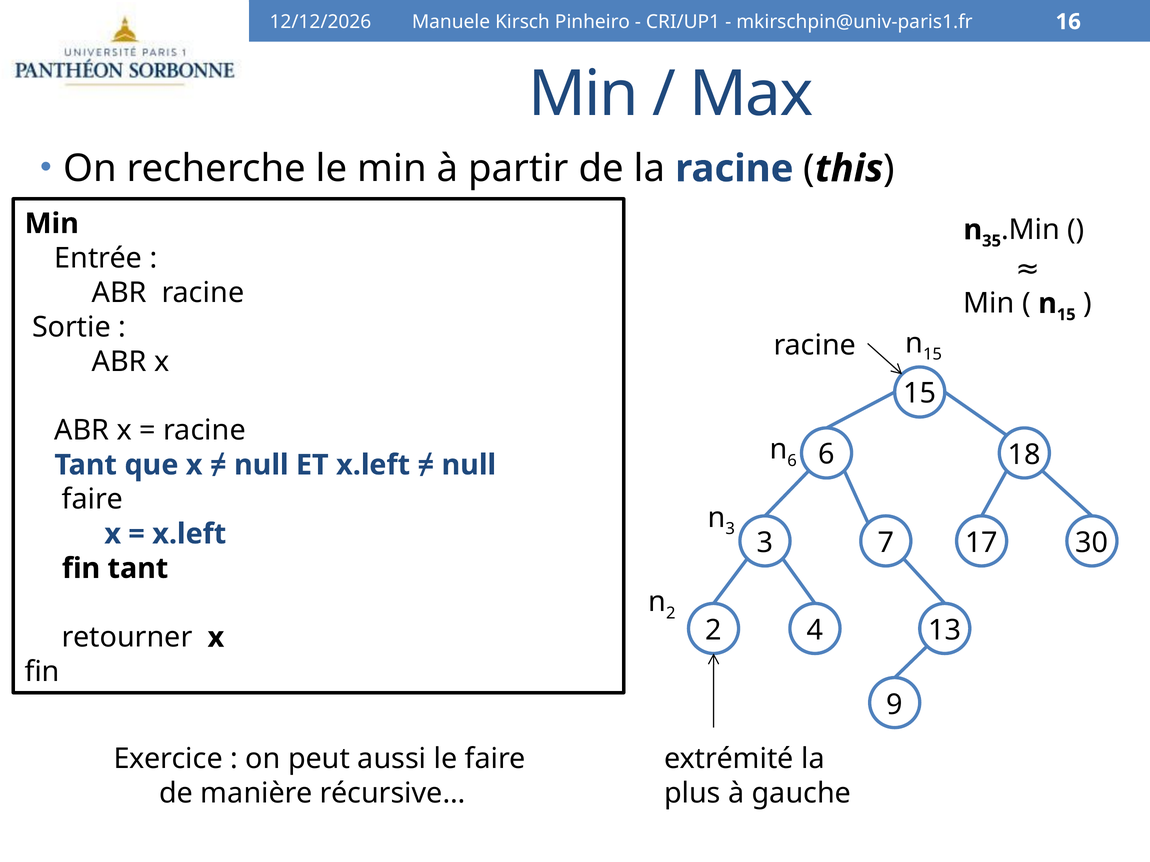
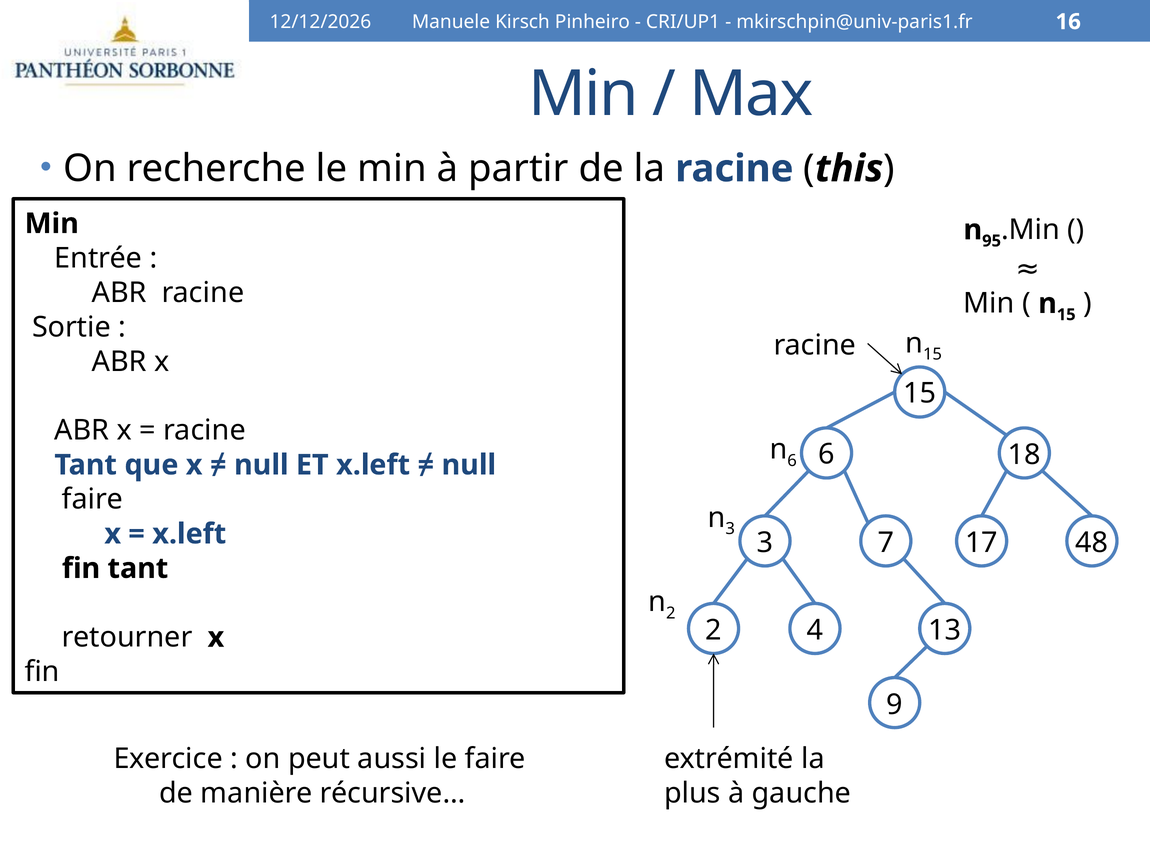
35: 35 -> 95
30: 30 -> 48
